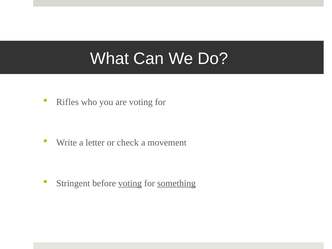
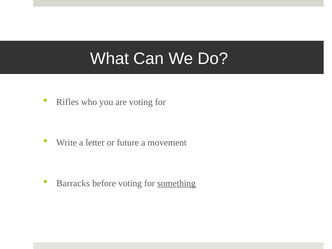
check: check -> future
Stringent: Stringent -> Barracks
voting at (130, 183) underline: present -> none
